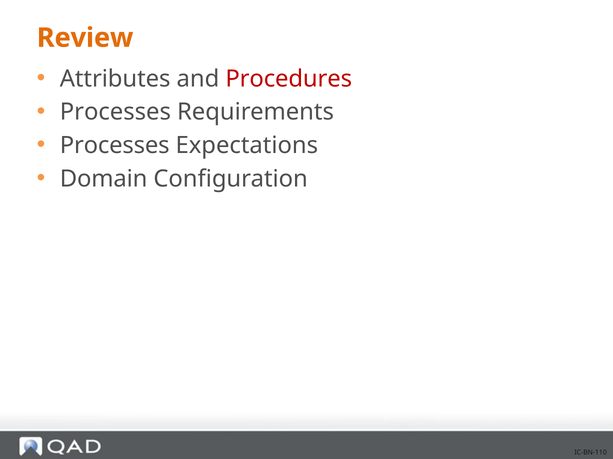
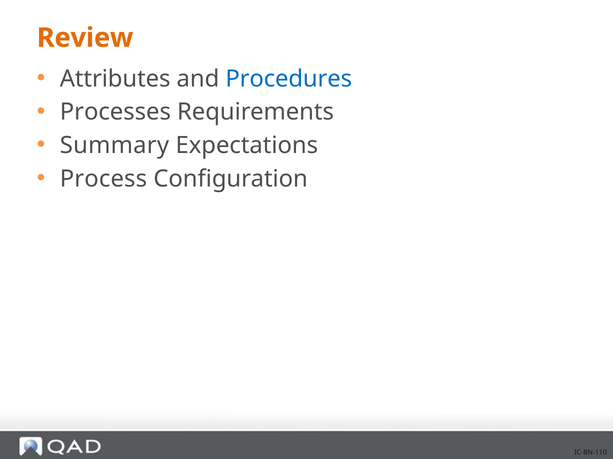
Procedures colour: red -> blue
Processes at (115, 146): Processes -> Summary
Domain: Domain -> Process
